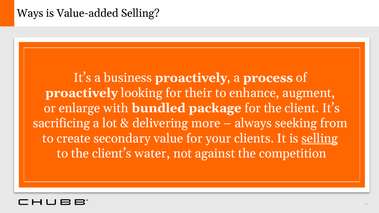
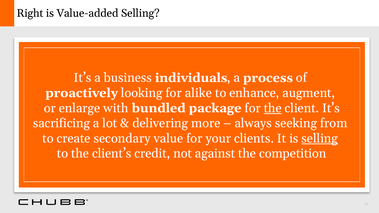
Ways: Ways -> Right
business proactively: proactively -> individuals
their: their -> alike
the at (273, 108) underline: none -> present
water: water -> credit
